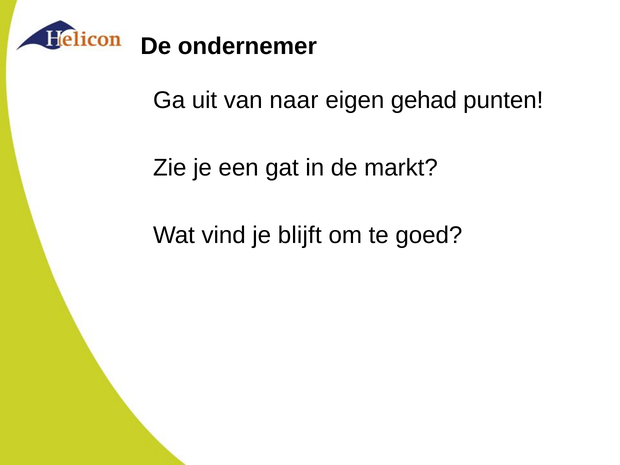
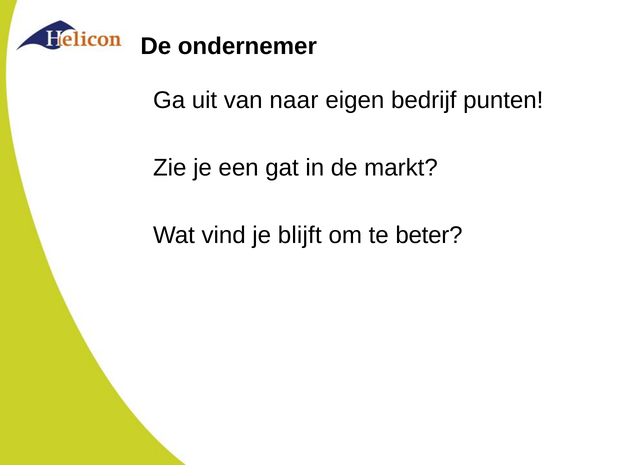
gehad: gehad -> bedrijf
goed: goed -> beter
